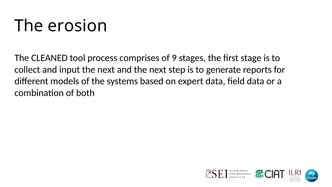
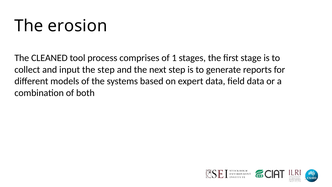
9: 9 -> 1
input the next: next -> step
